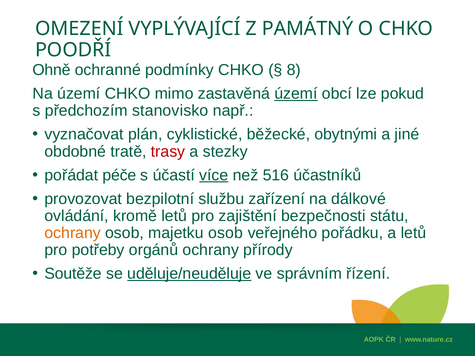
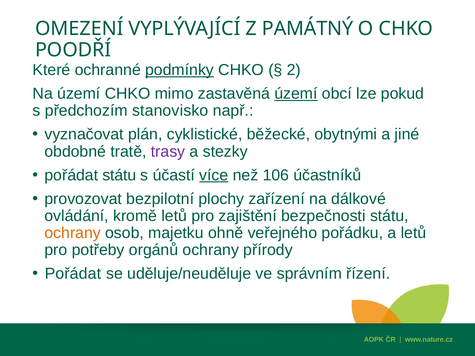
Ohně: Ohně -> Které
podmínky underline: none -> present
8: 8 -> 2
trasy colour: red -> purple
pořádat péče: péče -> státu
516: 516 -> 106
službu: službu -> plochy
majetku osob: osob -> ohně
Soutěže at (73, 274): Soutěže -> Pořádat
uděluje/neuděluje underline: present -> none
